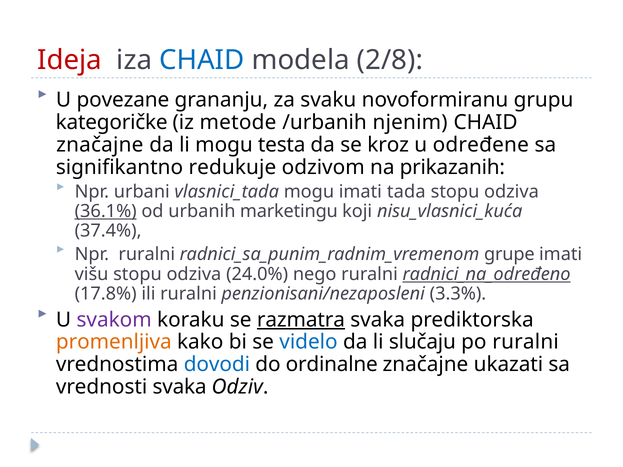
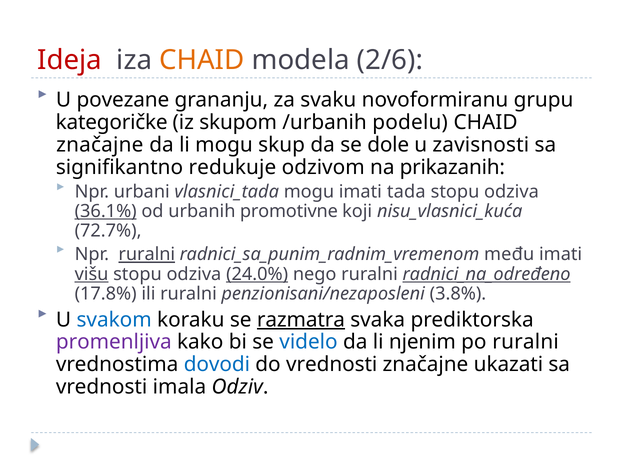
CHAID at (202, 60) colour: blue -> orange
2/8: 2/8 -> 2/6
metode: metode -> skupom
njenim: njenim -> podelu
testa: testa -> skup
kroz: kroz -> dole
određene: određene -> zavisnosti
marketingu: marketingu -> promotivne
37.4%: 37.4% -> 72.7%
ruralni at (147, 255) underline: none -> present
grupe: grupe -> među
višu underline: none -> present
24.0% underline: none -> present
3.3%: 3.3% -> 3.8%
svakom colour: purple -> blue
promenljiva colour: orange -> purple
slučaju: slučaju -> njenim
do ordinalne: ordinalne -> vrednosti
vrednosti svaka: svaka -> imala
